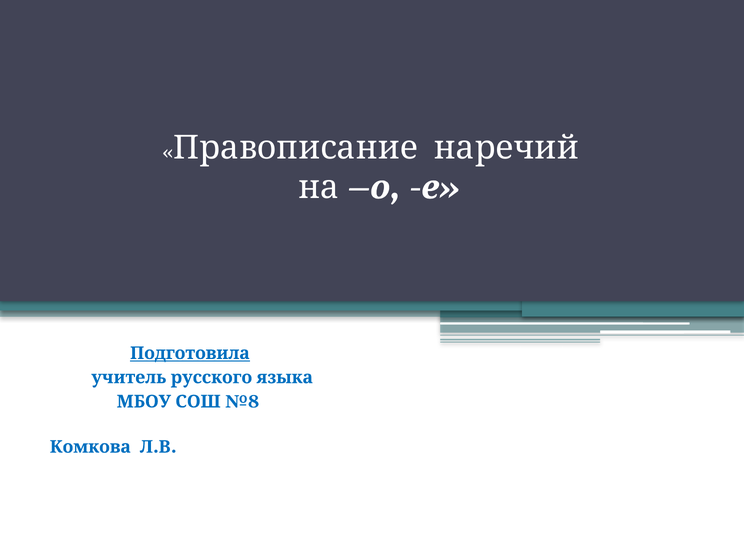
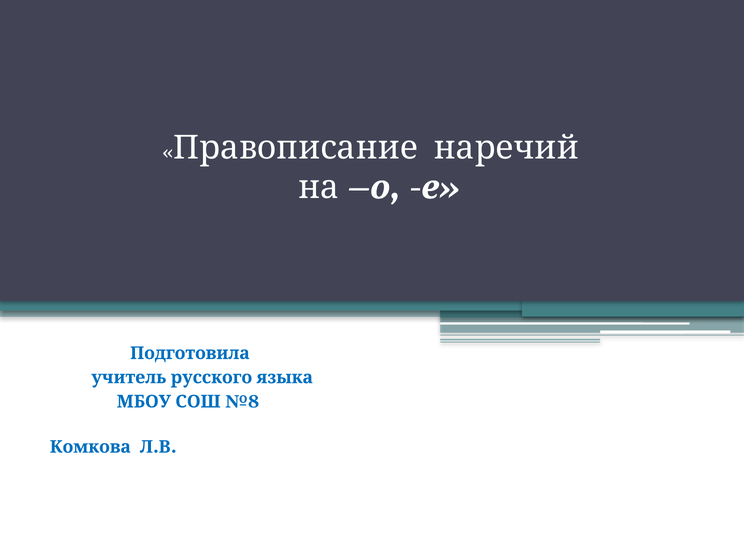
Подготовила underline: present -> none
